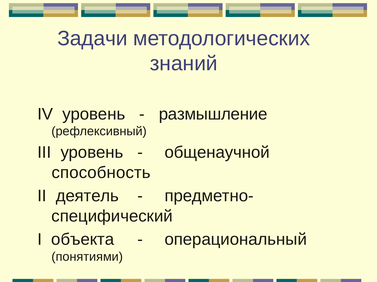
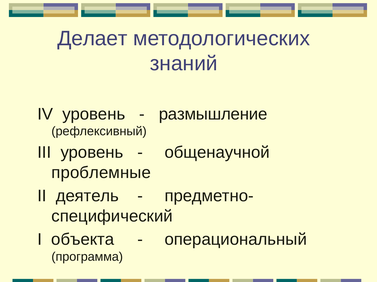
Задачи: Задачи -> Делает
способность: способность -> проблемные
понятиями: понятиями -> программа
